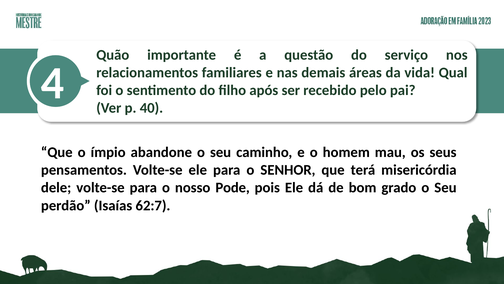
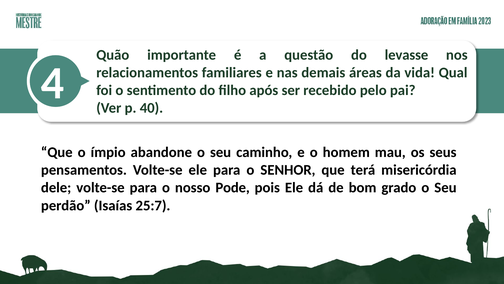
serviço: serviço -> levasse
62:7: 62:7 -> 25:7
